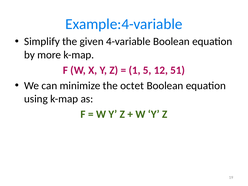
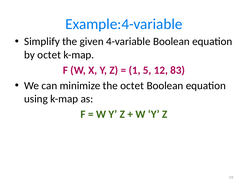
by more: more -> octet
51: 51 -> 83
